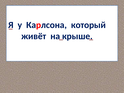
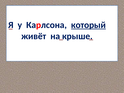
который underline: none -> present
